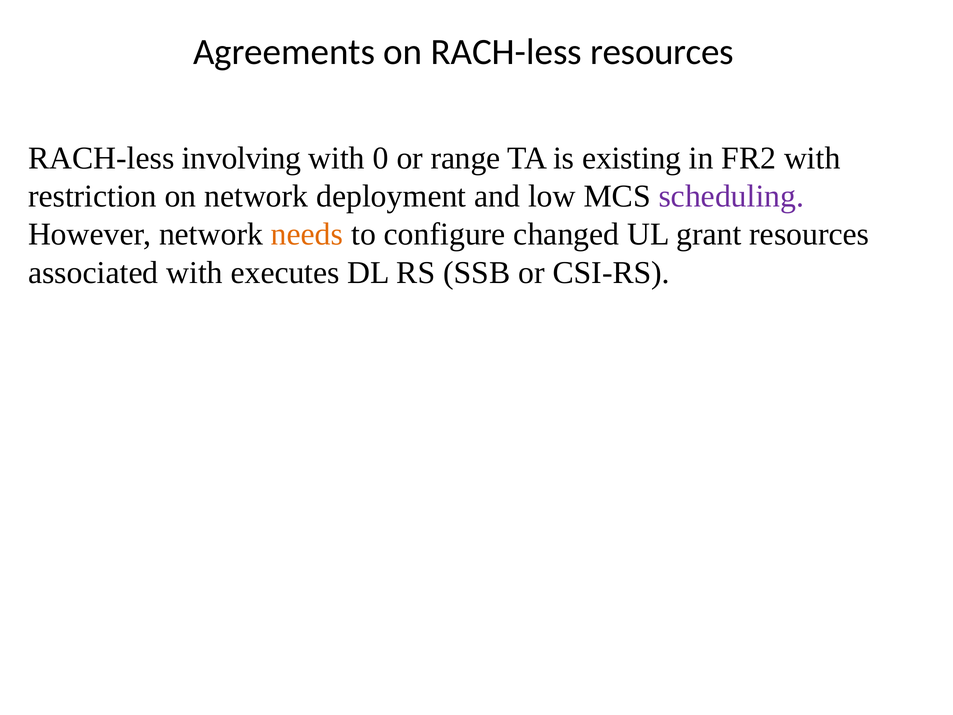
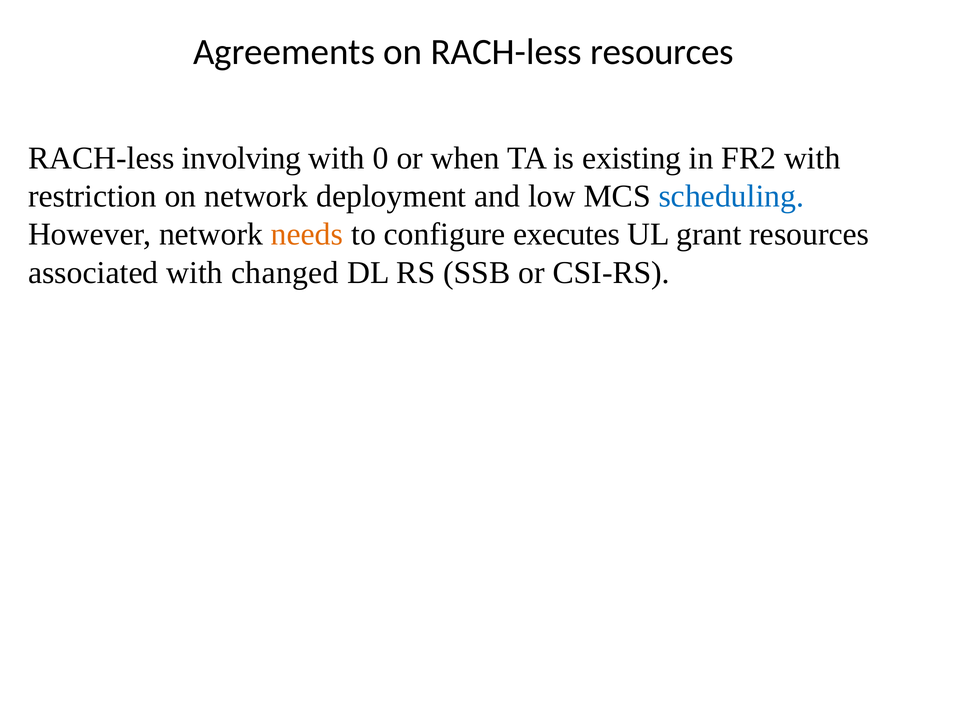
range: range -> when
scheduling colour: purple -> blue
changed: changed -> executes
executes: executes -> changed
